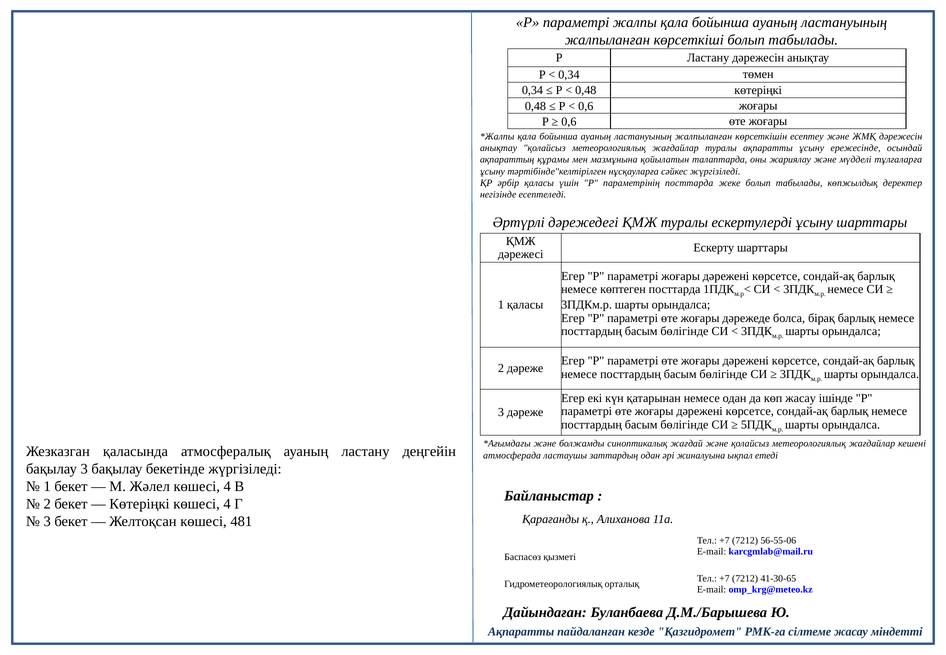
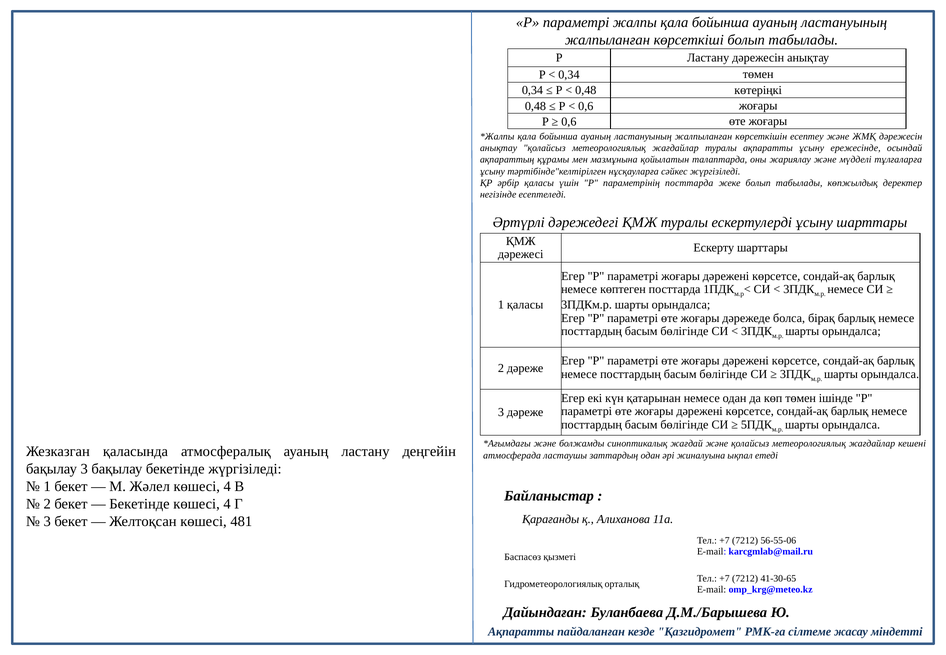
көп жасау: жасау -> төмен
Көтеріңкі at (139, 504): Көтеріңкі -> Бекетінде
